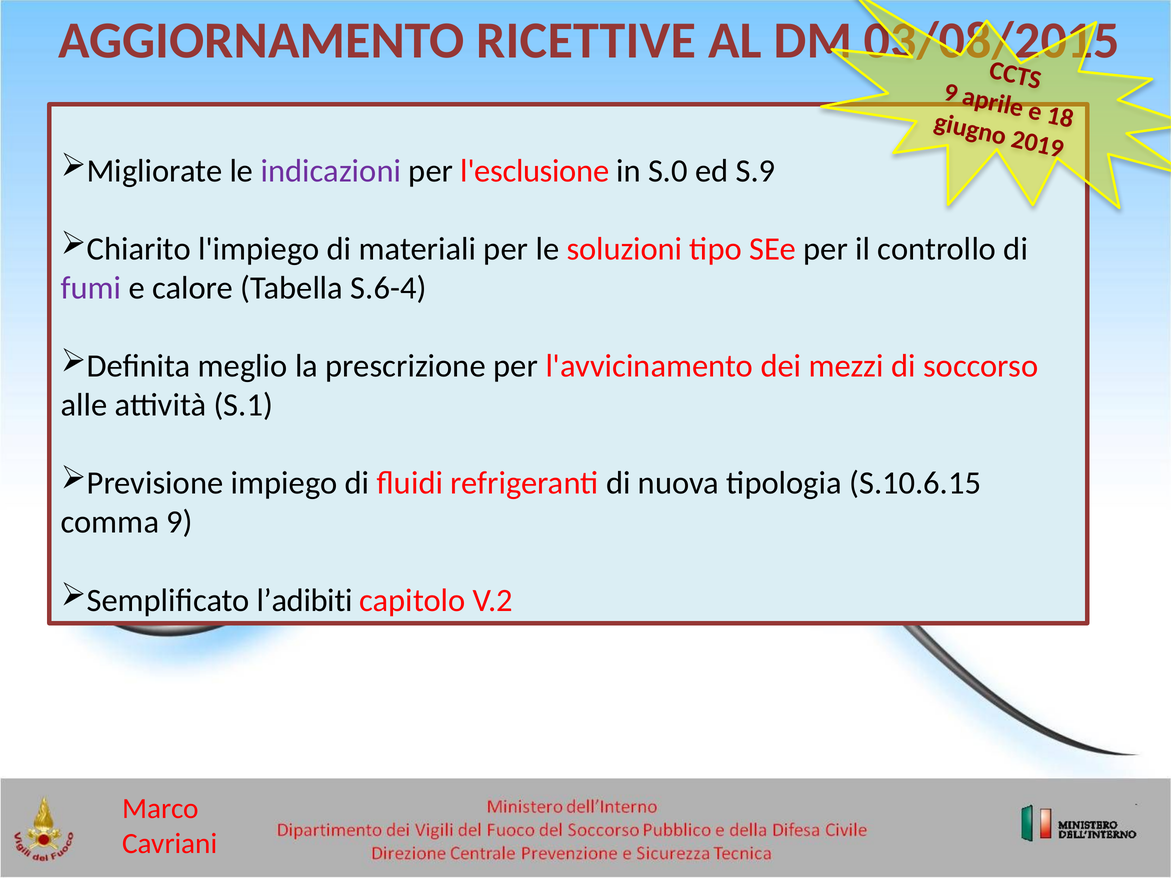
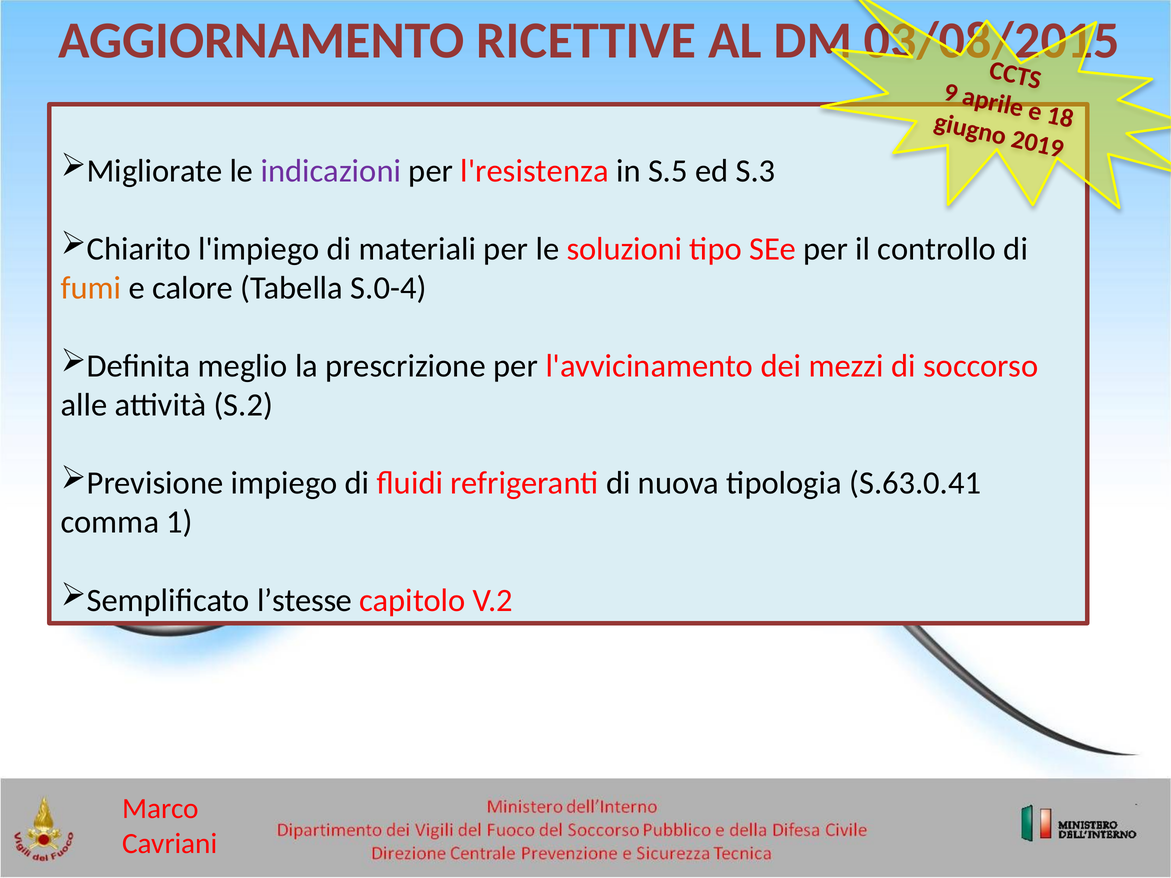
l'esclusione: l'esclusione -> l'resistenza
S.0: S.0 -> S.5
S.9: S.9 -> S.3
fumi colour: purple -> orange
S.6-4: S.6-4 -> S.0-4
S.1: S.1 -> S.2
S.10.6.15: S.10.6.15 -> S.63.0.41
comma 9: 9 -> 1
l’adibiti: l’adibiti -> l’stesse
